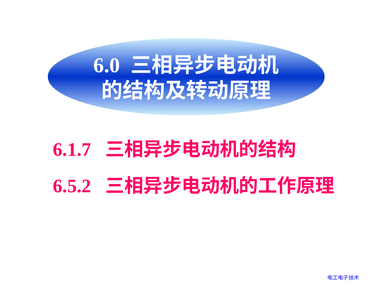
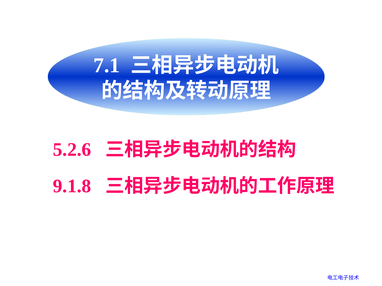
6.0: 6.0 -> 7.1
6.1.7: 6.1.7 -> 5.2.6
6.5.2: 6.5.2 -> 9.1.8
